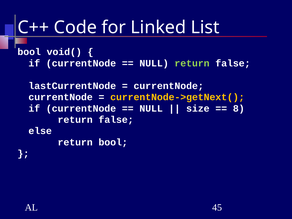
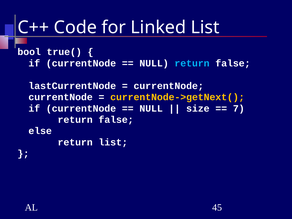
void(: void( -> true(
return at (192, 63) colour: light green -> light blue
8: 8 -> 7
return bool: bool -> list
